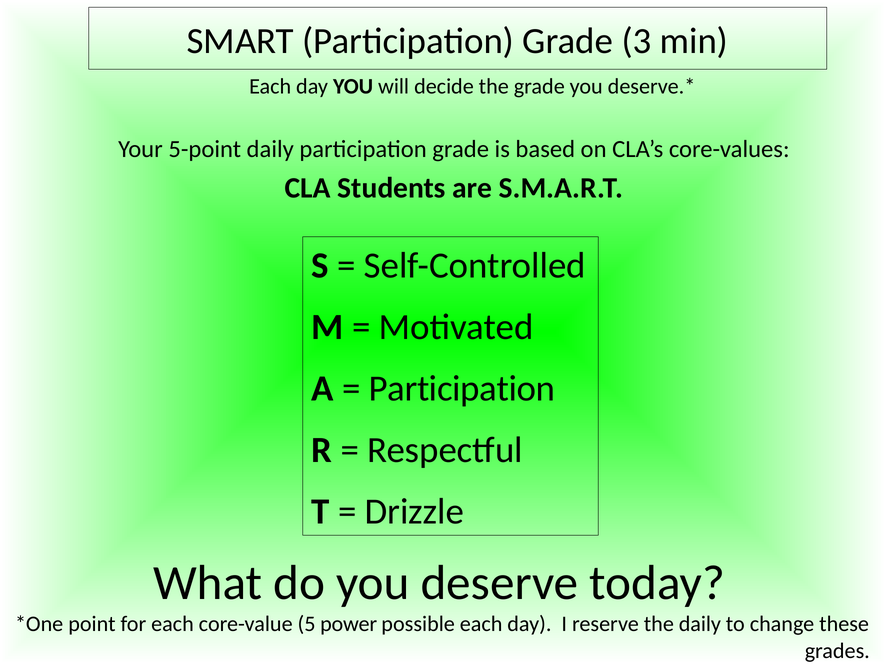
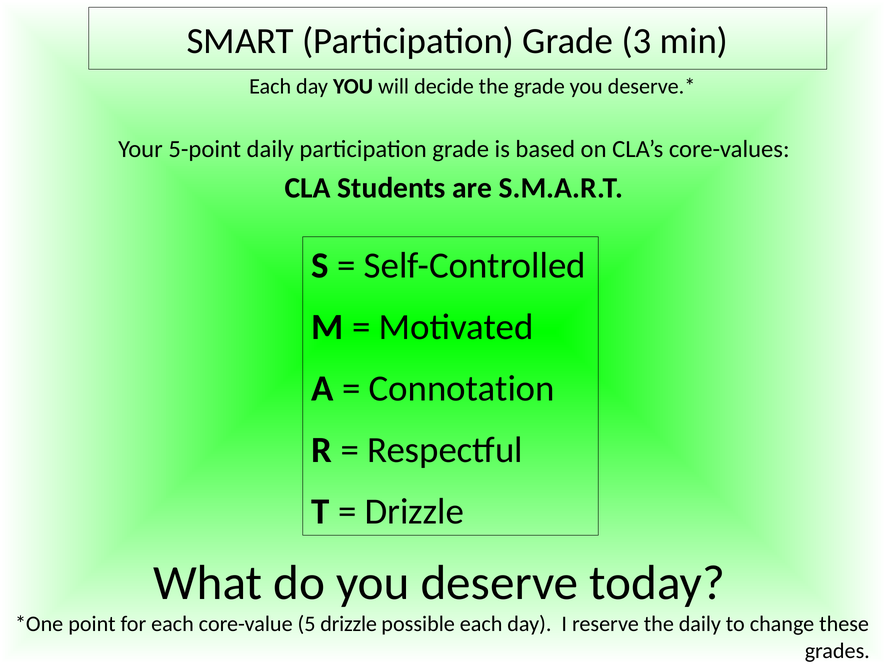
Participation at (462, 389): Participation -> Connotation
5 power: power -> drizzle
